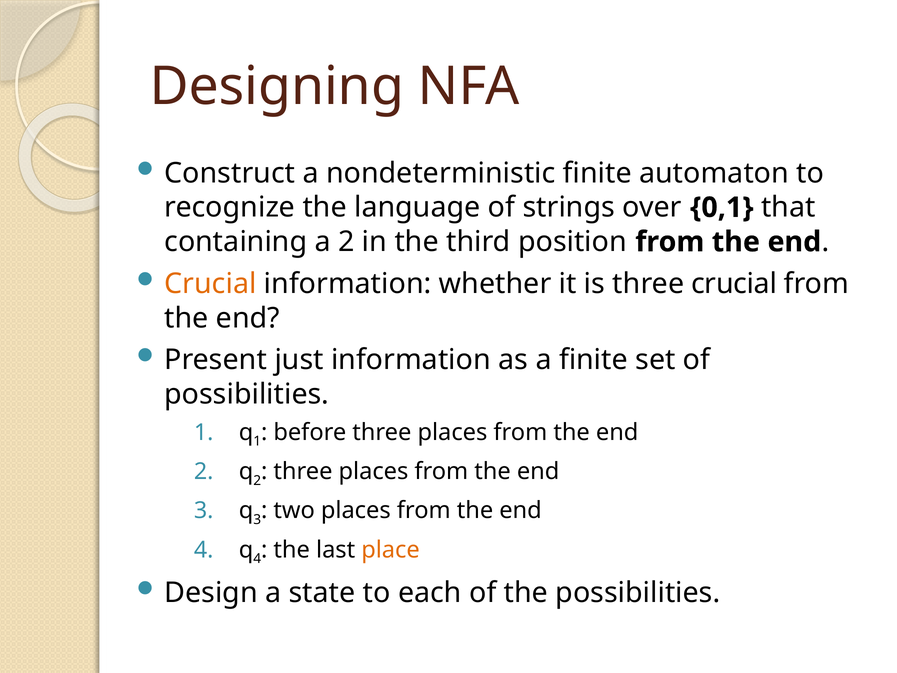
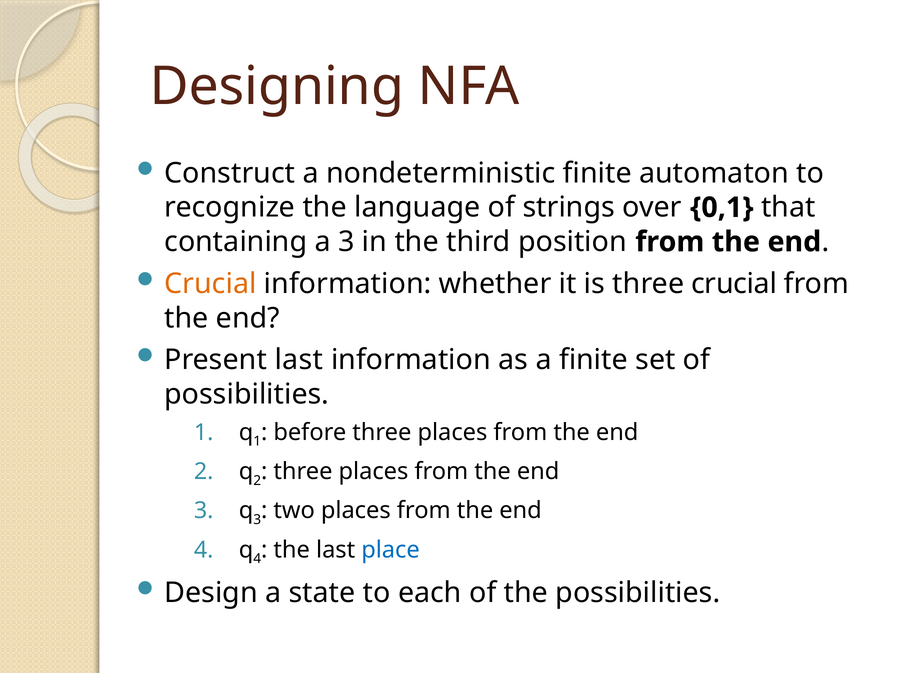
a 2: 2 -> 3
Present just: just -> last
place colour: orange -> blue
